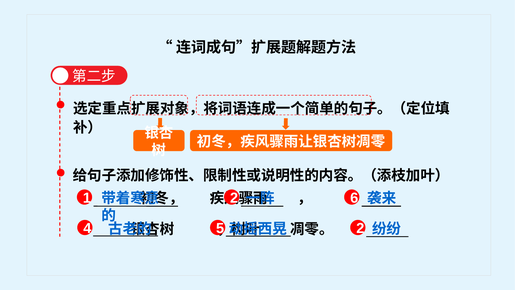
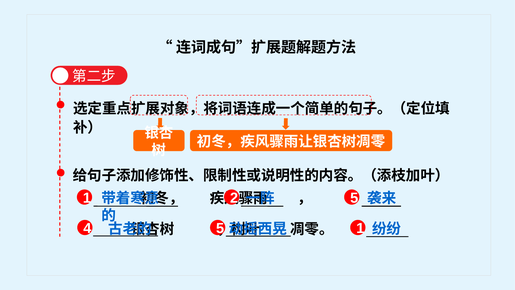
6 at (354, 198): 6 -> 5
2 at (360, 228): 2 -> 1
